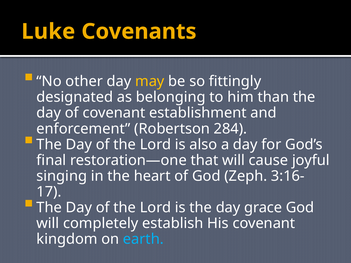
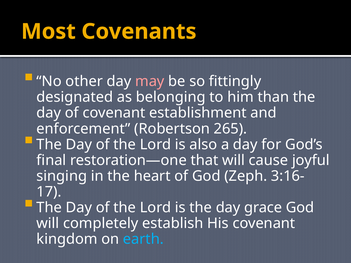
Luke: Luke -> Most
may colour: yellow -> pink
284: 284 -> 265
